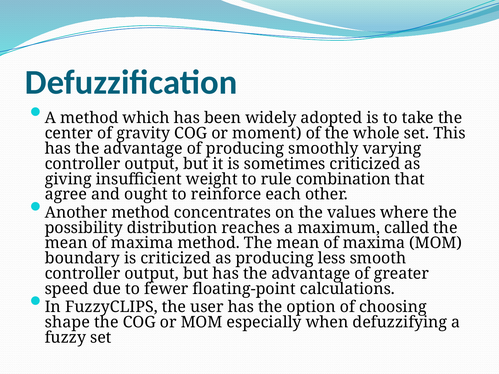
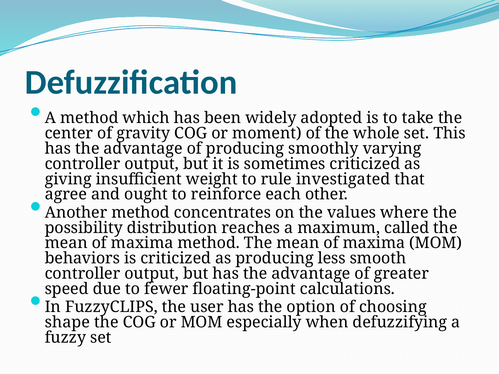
combination: combination -> investigated
boundary: boundary -> behaviors
